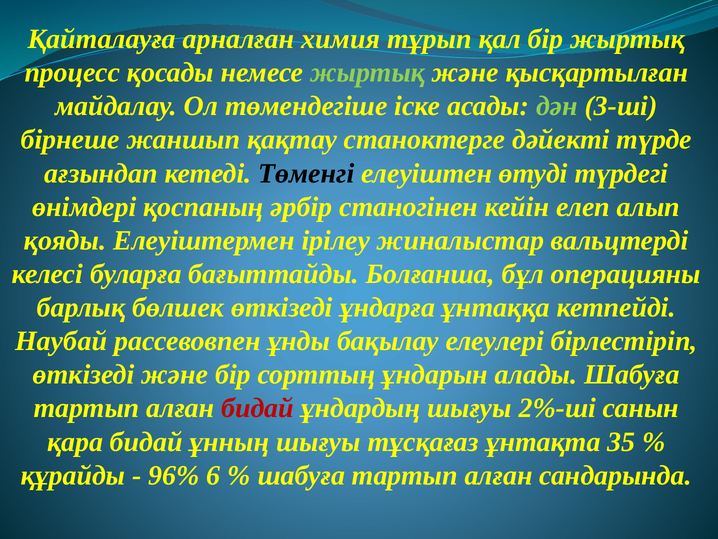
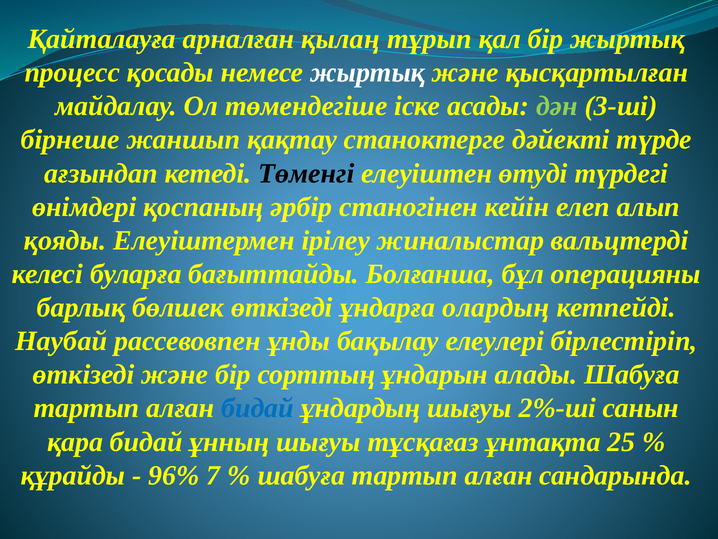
химия: химия -> қылаң
жыртық at (368, 73) colour: light green -> white
ұнтаққа: ұнтаққа -> олардың
бидай at (258, 408) colour: red -> blue
35: 35 -> 25
6: 6 -> 7
